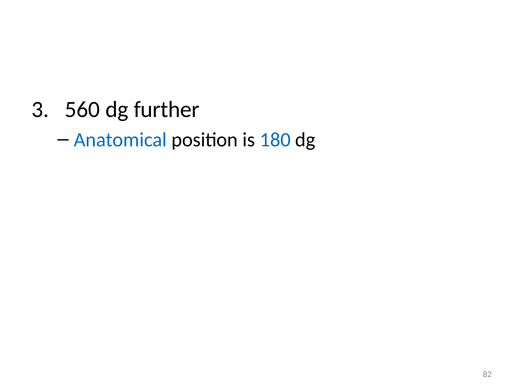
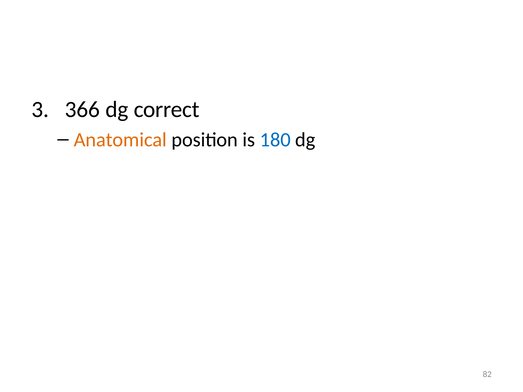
560: 560 -> 366
further: further -> correct
Anatomical colour: blue -> orange
